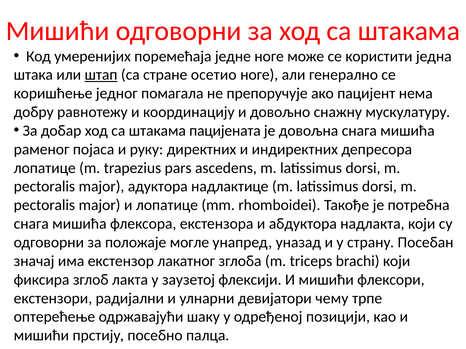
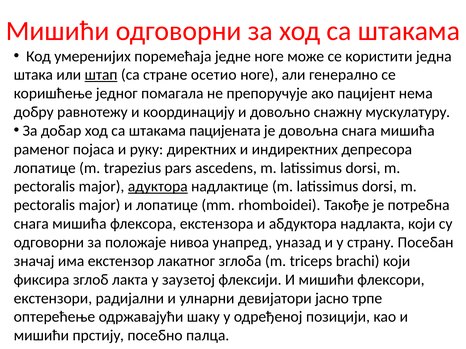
адуктора underline: none -> present
могле: могле -> нивоа
чему: чему -> јасно
